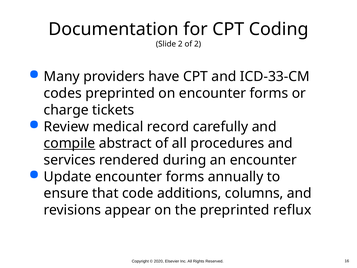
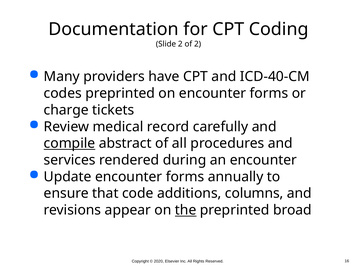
ICD-33-CM: ICD-33-CM -> ICD-40-CM
the underline: none -> present
reflux: reflux -> broad
